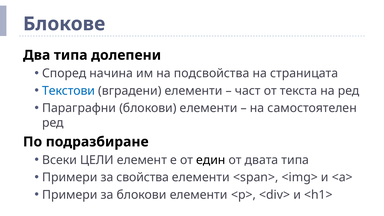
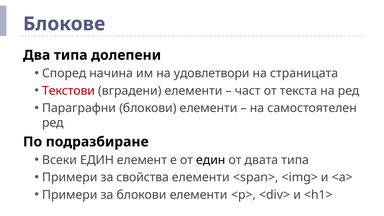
подсвойства: подсвойства -> удовлетвори
Текстови colour: blue -> red
Всеки ЦЕЛИ: ЦЕЛИ -> ЕДИН
